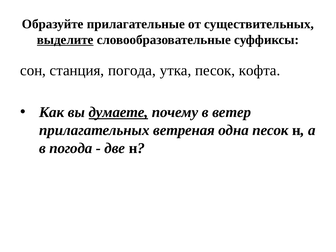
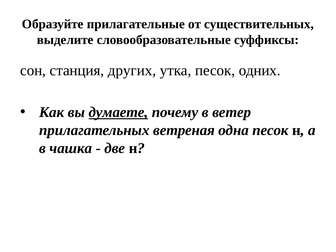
выделите underline: present -> none
станция погода: погода -> других
кофта: кофта -> одних
в погода: погода -> чашка
